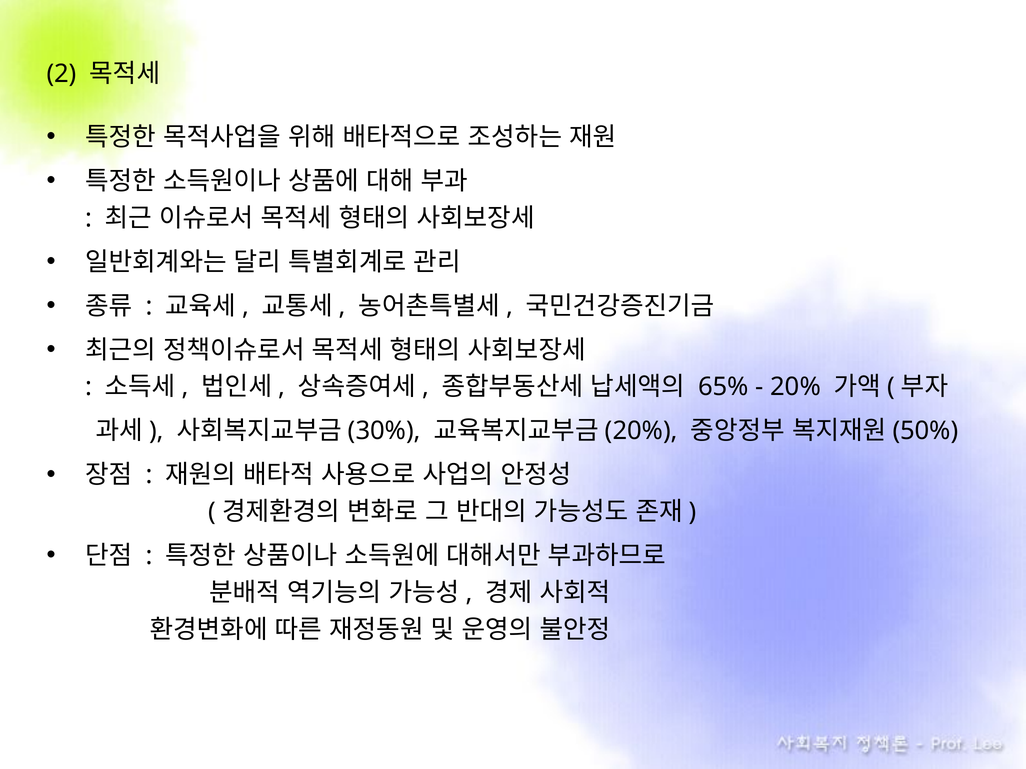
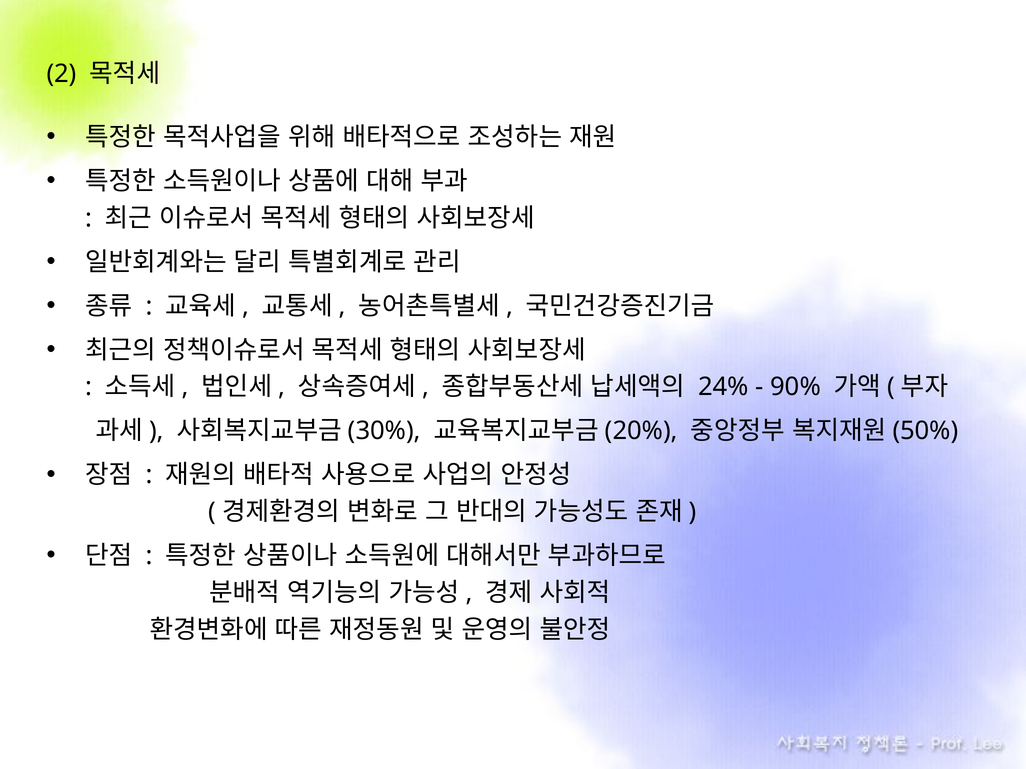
65%: 65% -> 24%
20%: 20% -> 90%
